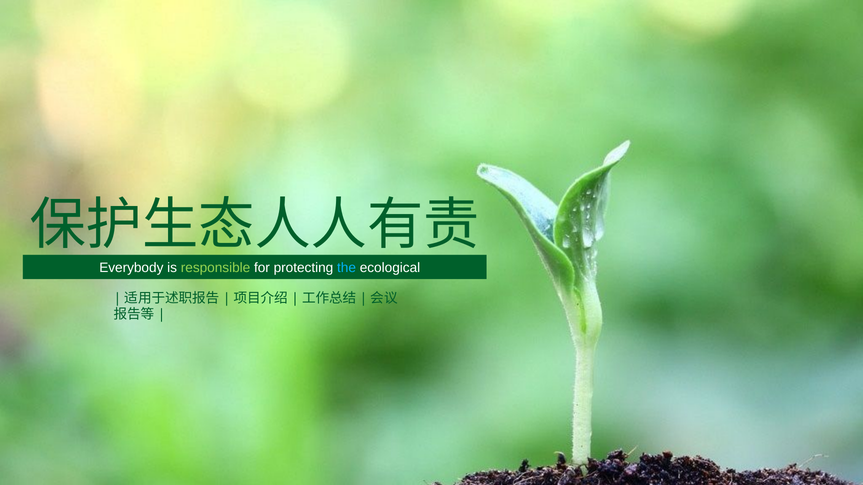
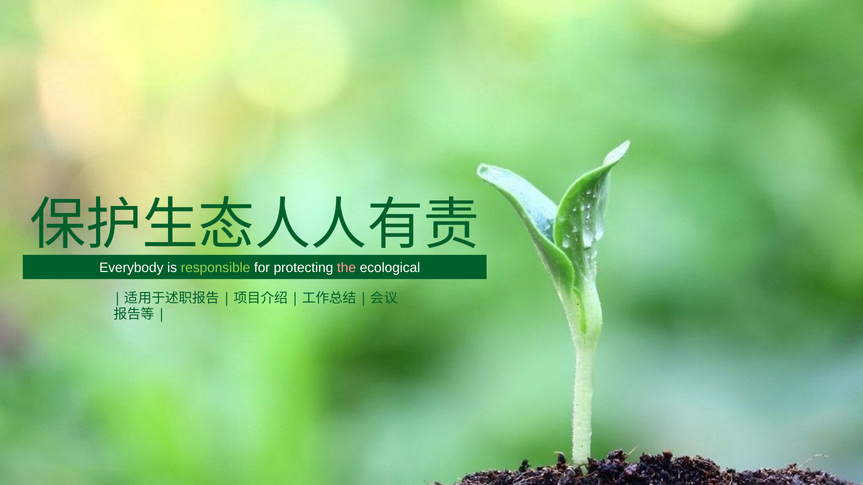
the colour: light blue -> pink
